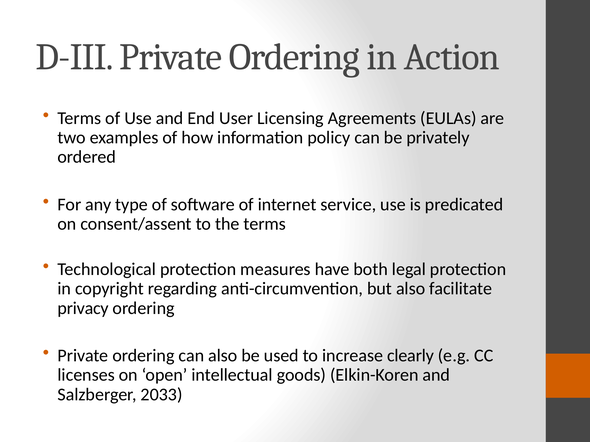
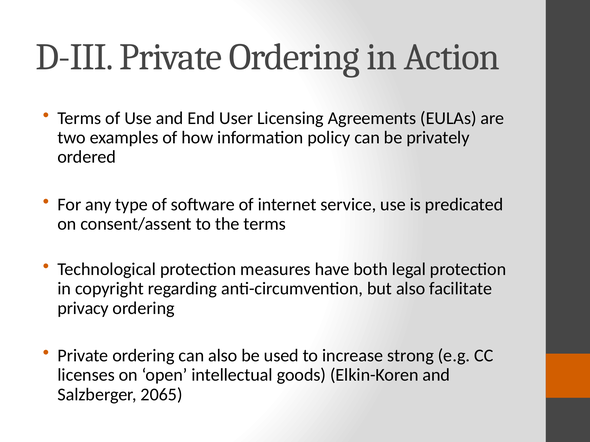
clearly: clearly -> strong
2033: 2033 -> 2065
